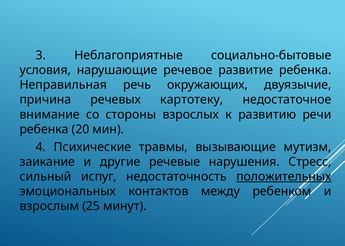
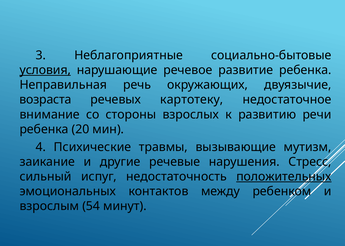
условия underline: none -> present
причина: причина -> возраста
25: 25 -> 54
